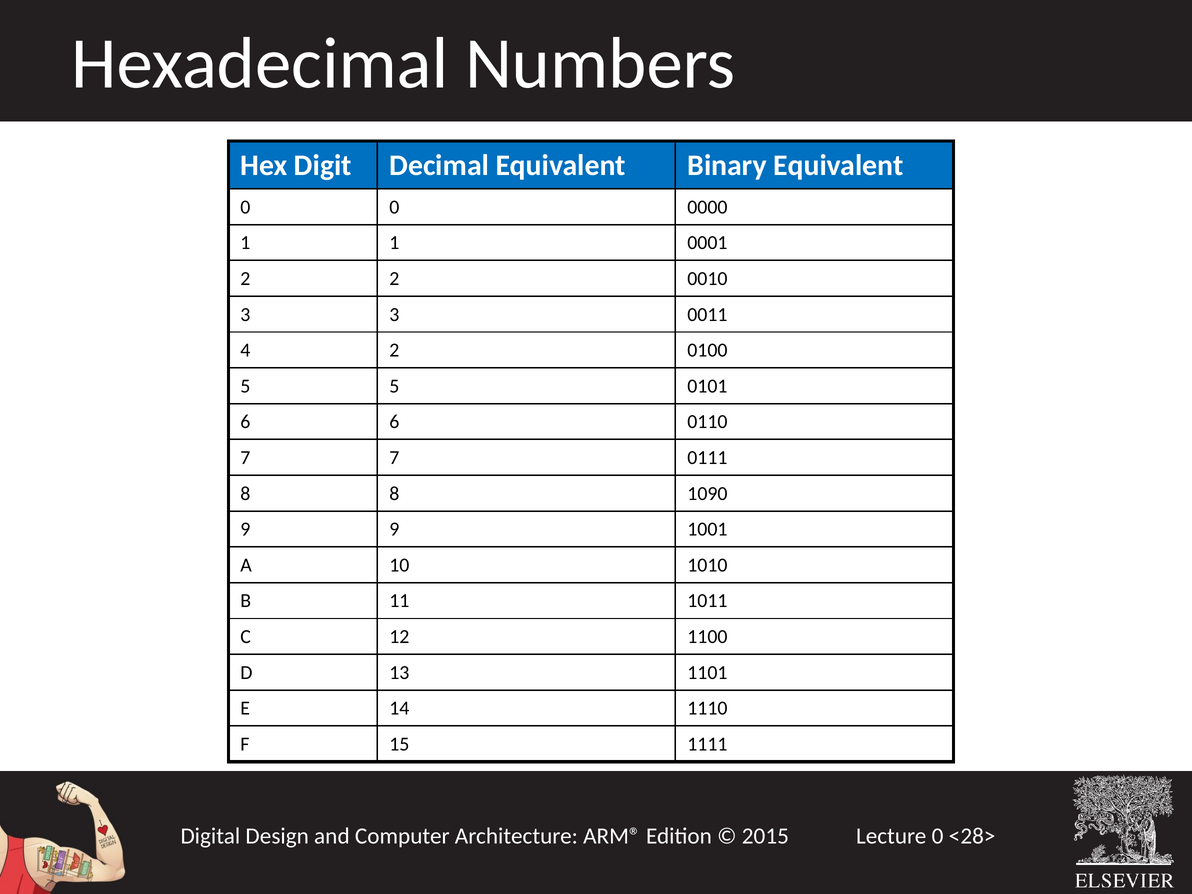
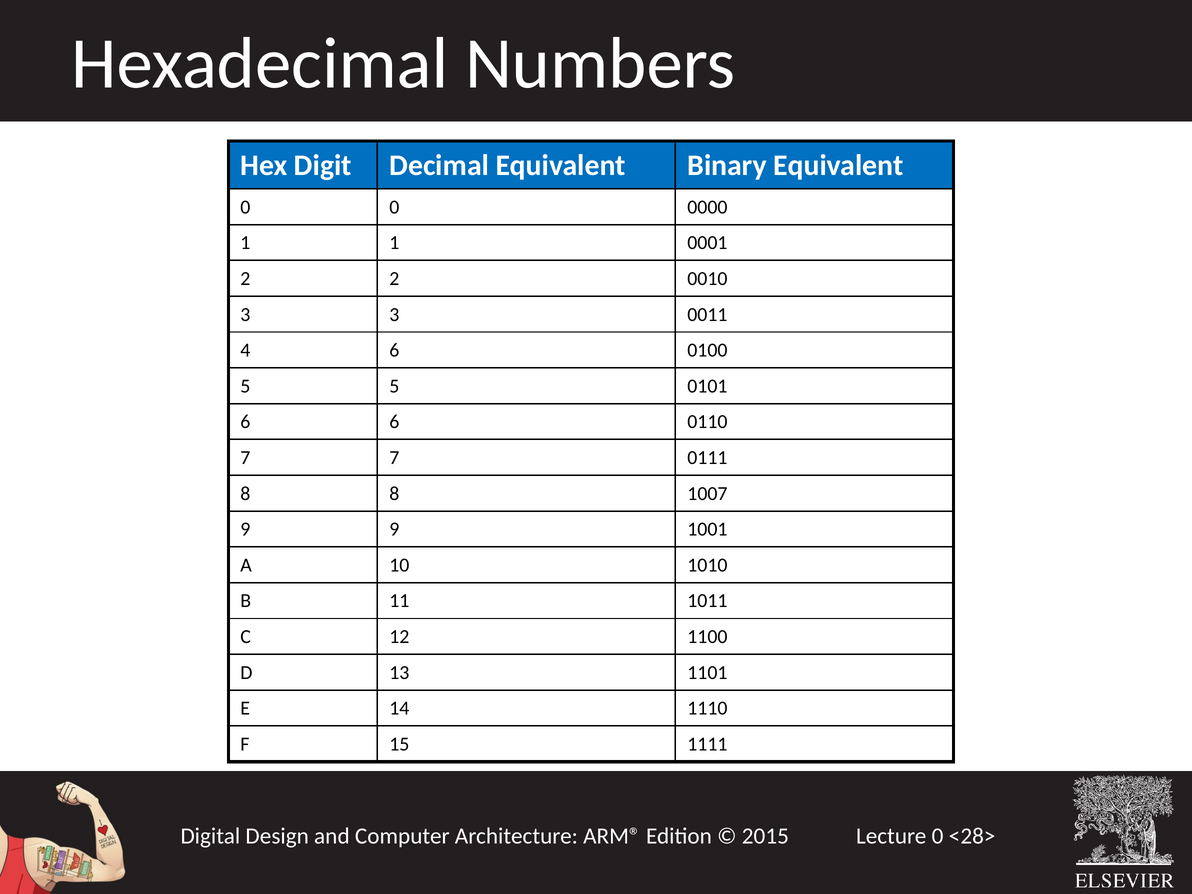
4 2: 2 -> 6
1090: 1090 -> 1007
